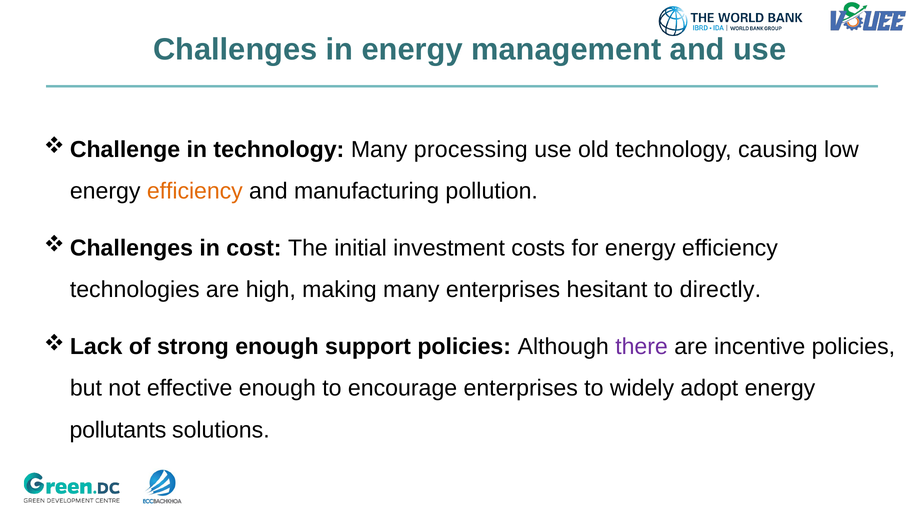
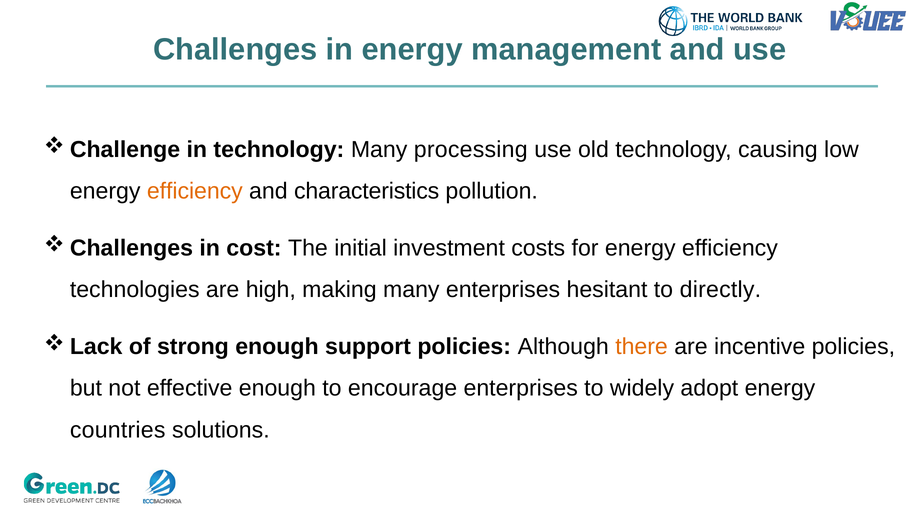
manufacturing: manufacturing -> characteristics
there colour: purple -> orange
pollutants: pollutants -> countries
